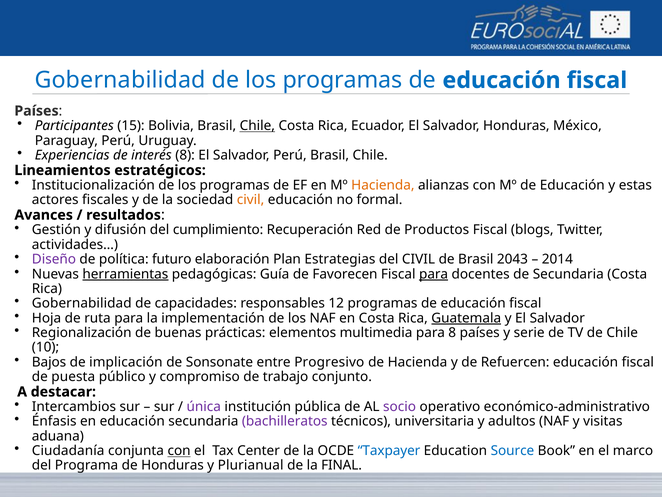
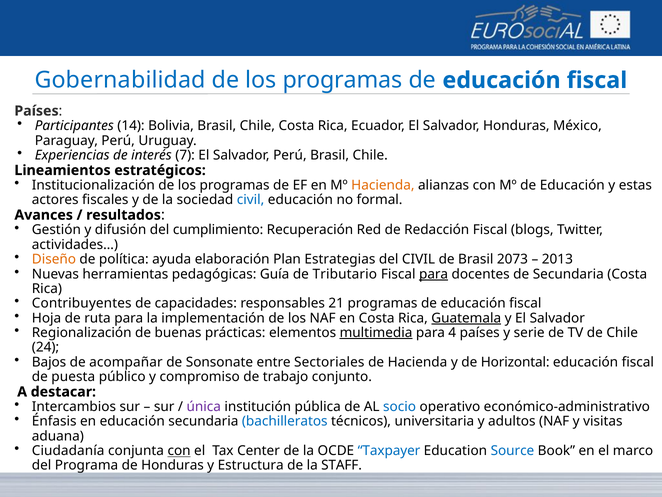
15: 15 -> 14
Chile at (257, 126) underline: present -> none
interés 8: 8 -> 7
civil at (251, 200) colour: orange -> blue
Productos: Productos -> Redacción
Diseño colour: purple -> orange
futuro: futuro -> ayuda
2043: 2043 -> 2073
2014: 2014 -> 2013
herramientas underline: present -> none
Favorecen: Favorecen -> Tributario
Gobernabilidad at (82, 303): Gobernabilidad -> Contribuyentes
12: 12 -> 21
multimedia underline: none -> present
para 8: 8 -> 4
10: 10 -> 24
implicación: implicación -> acompañar
Progresivo: Progresivo -> Sectoriales
Refuercen: Refuercen -> Horizontal
socio colour: purple -> blue
bachilleratos colour: purple -> blue
Plurianual: Plurianual -> Estructura
FINAL: FINAL -> STAFF
